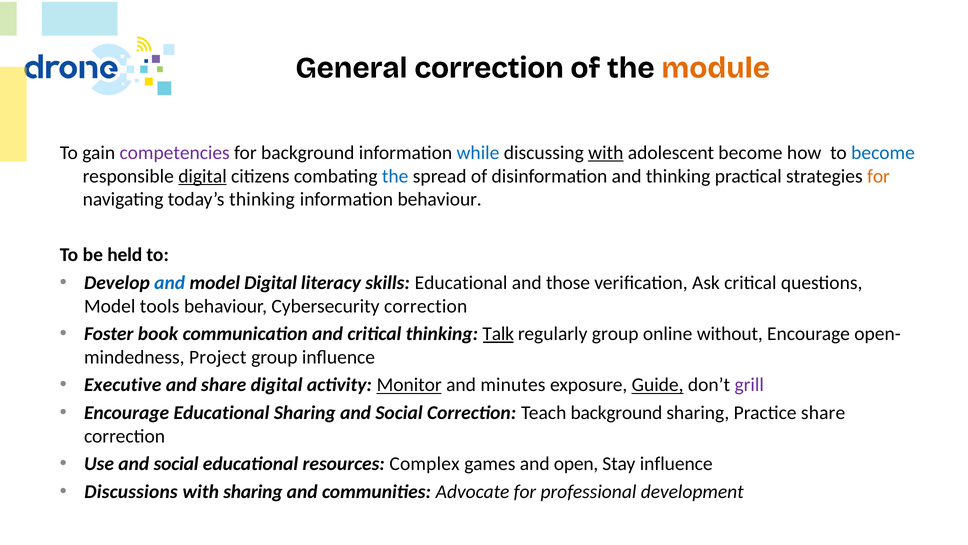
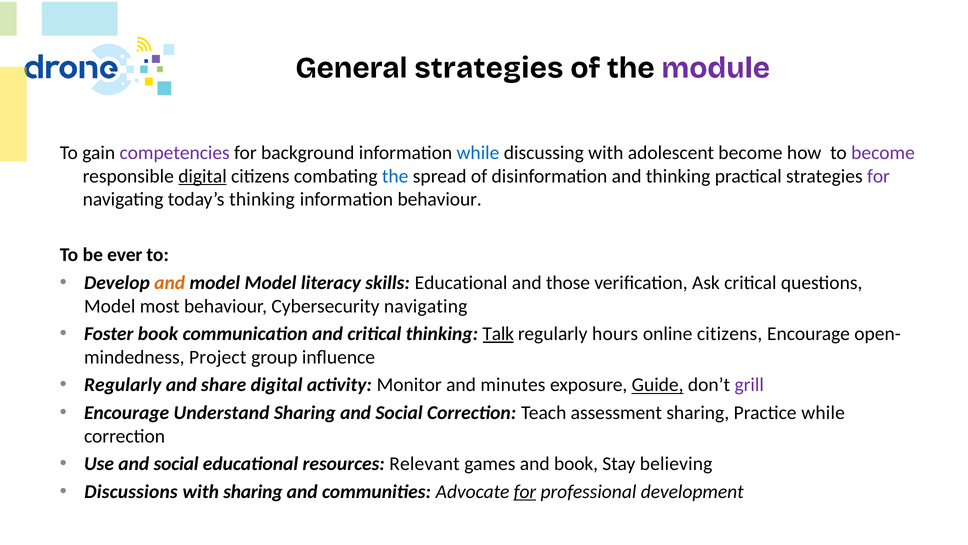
General correction: correction -> strategies
module colour: orange -> purple
with at (606, 153) underline: present -> none
become at (883, 153) colour: blue -> purple
for at (878, 176) colour: orange -> purple
held: held -> ever
and at (170, 282) colour: blue -> orange
model Digital: Digital -> Model
tools: tools -> most
Cybersecurity correction: correction -> navigating
regularly group: group -> hours
online without: without -> citizens
Executive at (123, 385): Executive -> Regularly
Monitor underline: present -> none
Encourage Educational: Educational -> Understand
Teach background: background -> assessment
Practice share: share -> while
Complex: Complex -> Relevant
and open: open -> book
Stay influence: influence -> believing
for at (525, 491) underline: none -> present
